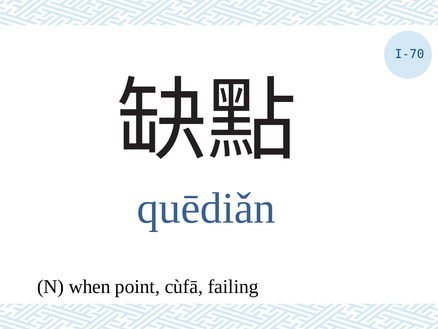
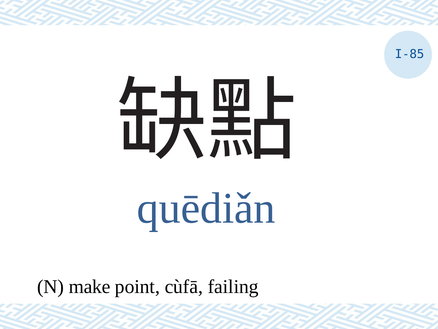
I-70: I-70 -> I-85
when: when -> make
